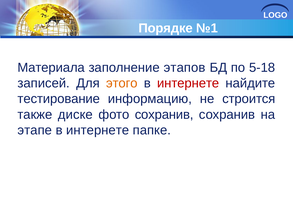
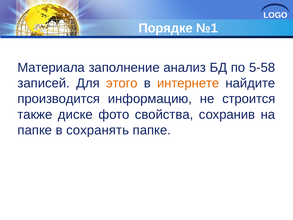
этапов: этапов -> анализ
5-18: 5-18 -> 5-58
интернете at (188, 83) colour: red -> orange
тестирование: тестирование -> производится
фото сохранив: сохранив -> свойства
этапе at (35, 130): этапе -> папке
интернете at (98, 130): интернете -> сохранять
